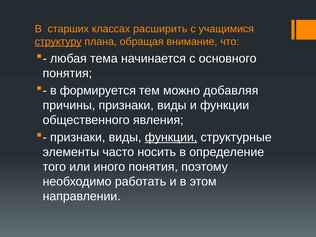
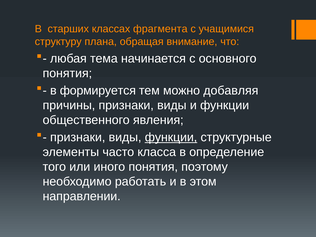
расширить: расширить -> фрагмента
структуру underline: present -> none
носить: носить -> класса
